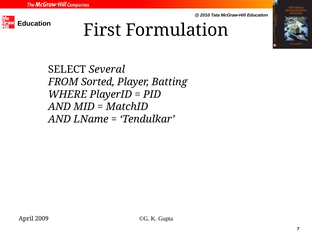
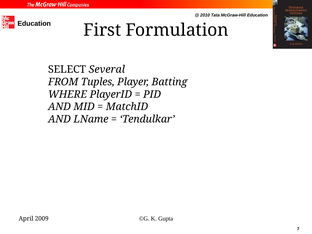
Sorted: Sorted -> Tuples
